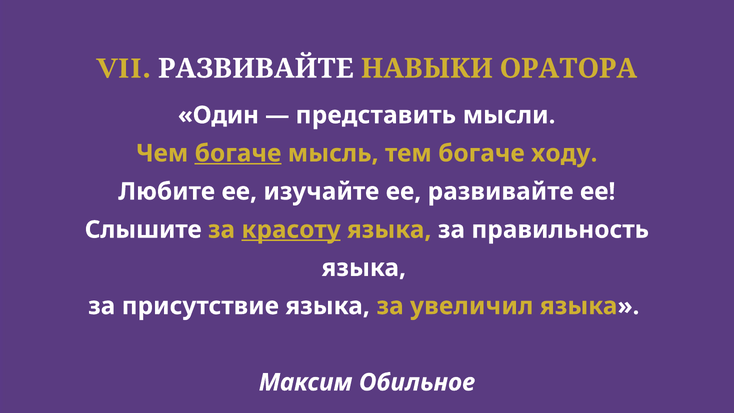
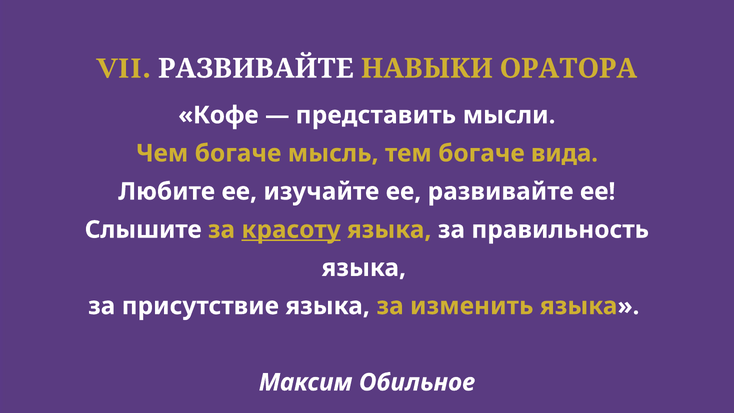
Один: Один -> Кофе
богаче at (238, 153) underline: present -> none
ходу: ходу -> вида
увеличил: увеличил -> изменить
